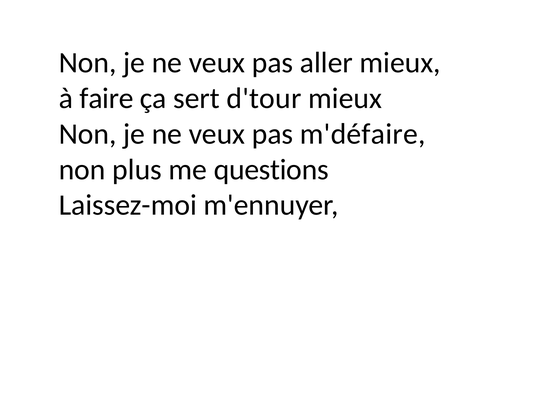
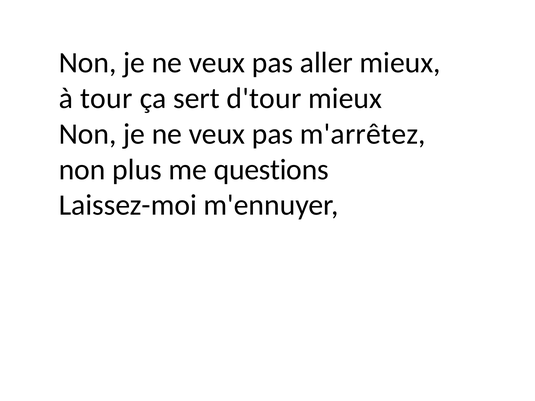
faire: faire -> tour
m'défaire: m'défaire -> m'arrêtez
